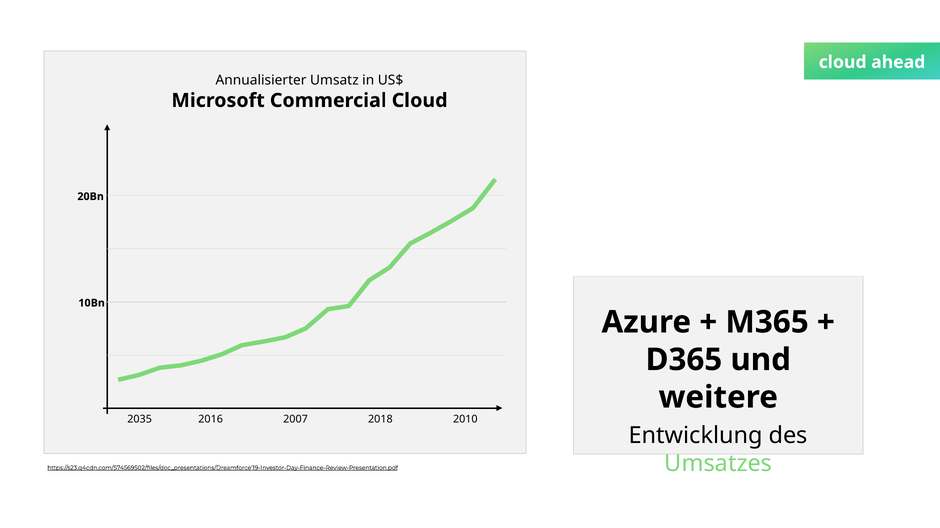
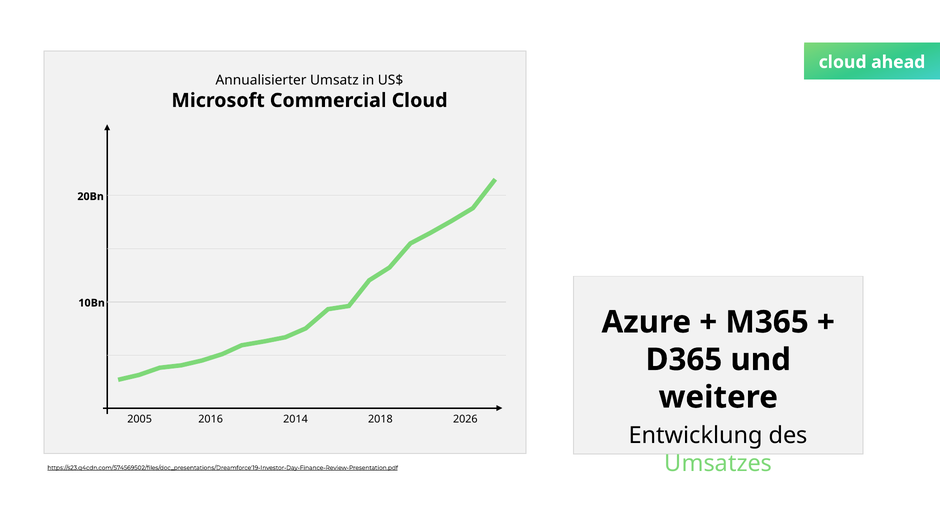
2035: 2035 -> 2005
2007: 2007 -> 2014
2010: 2010 -> 2026
